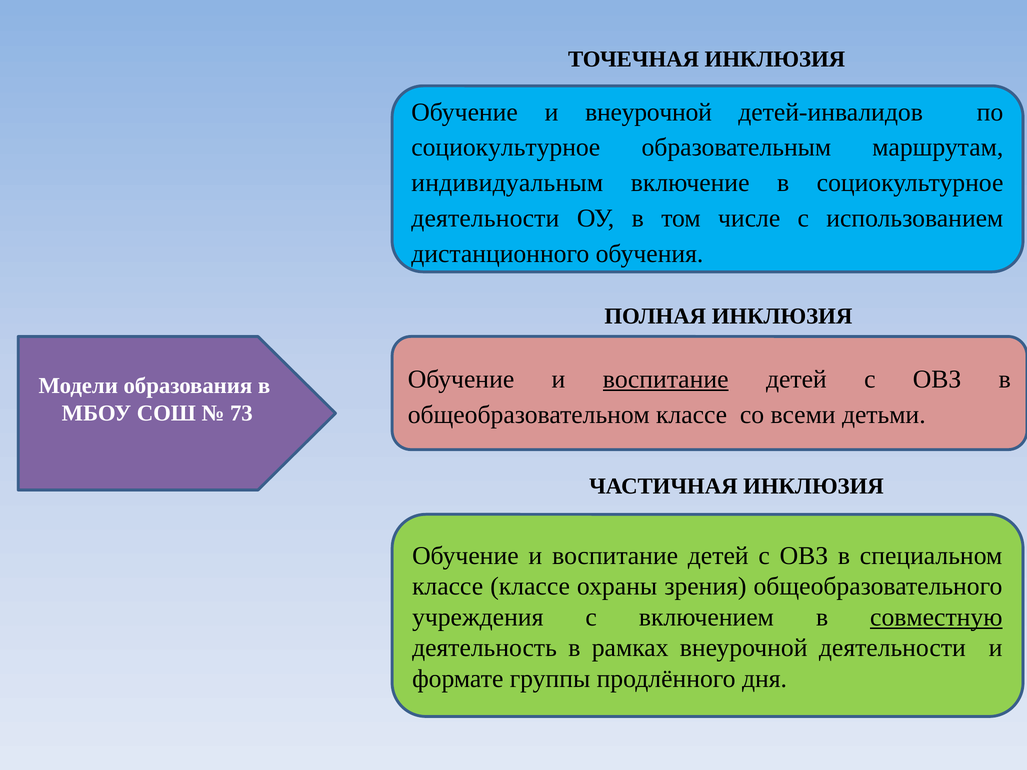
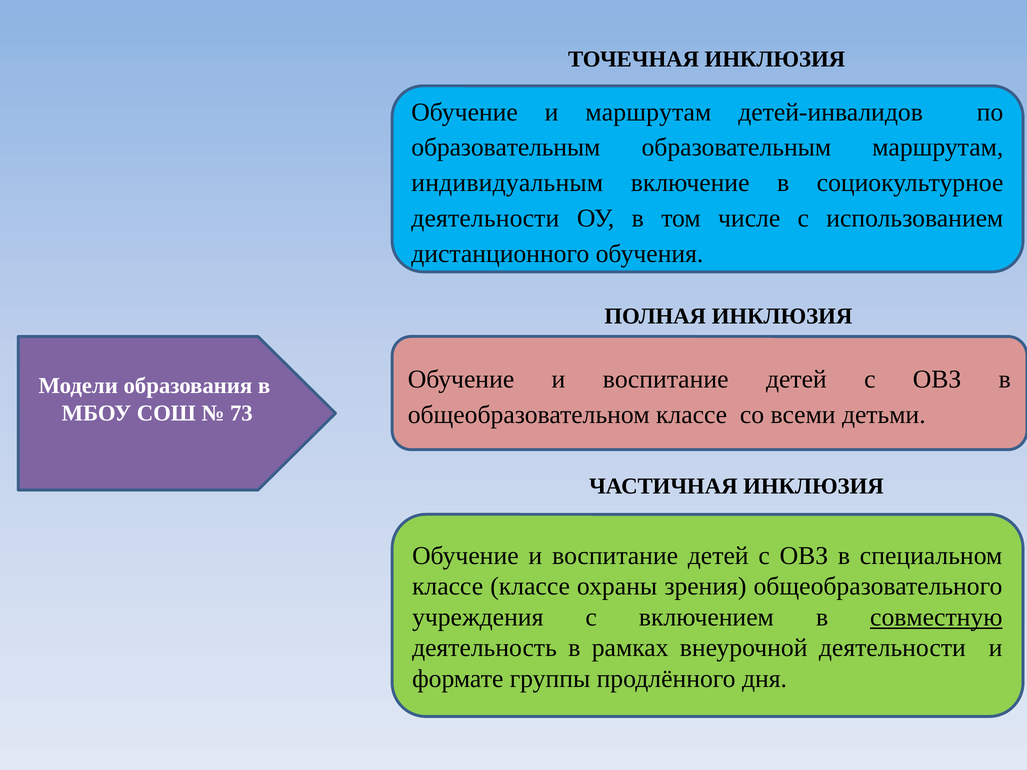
и внеурочной: внеурочной -> маршрутам
социокультурное at (506, 148): социокультурное -> образовательным
воспитание at (666, 380) underline: present -> none
